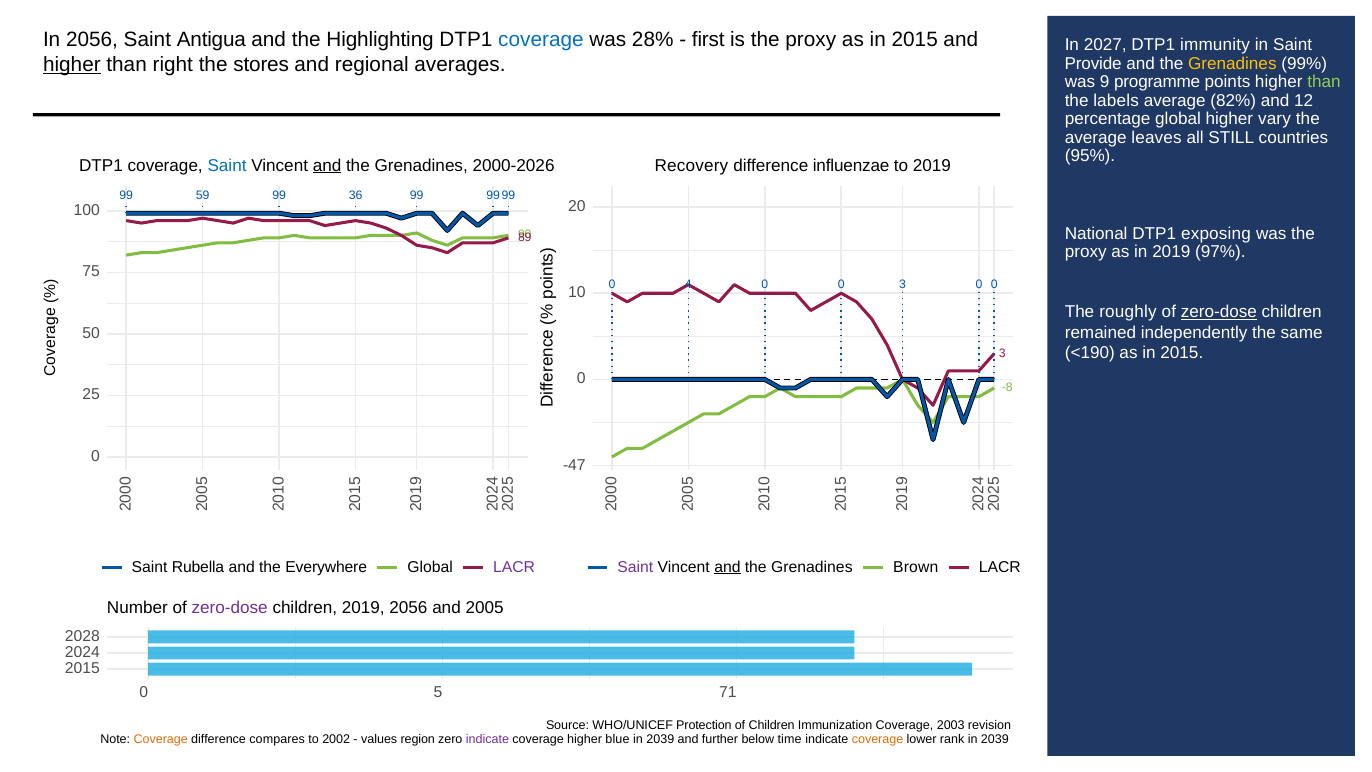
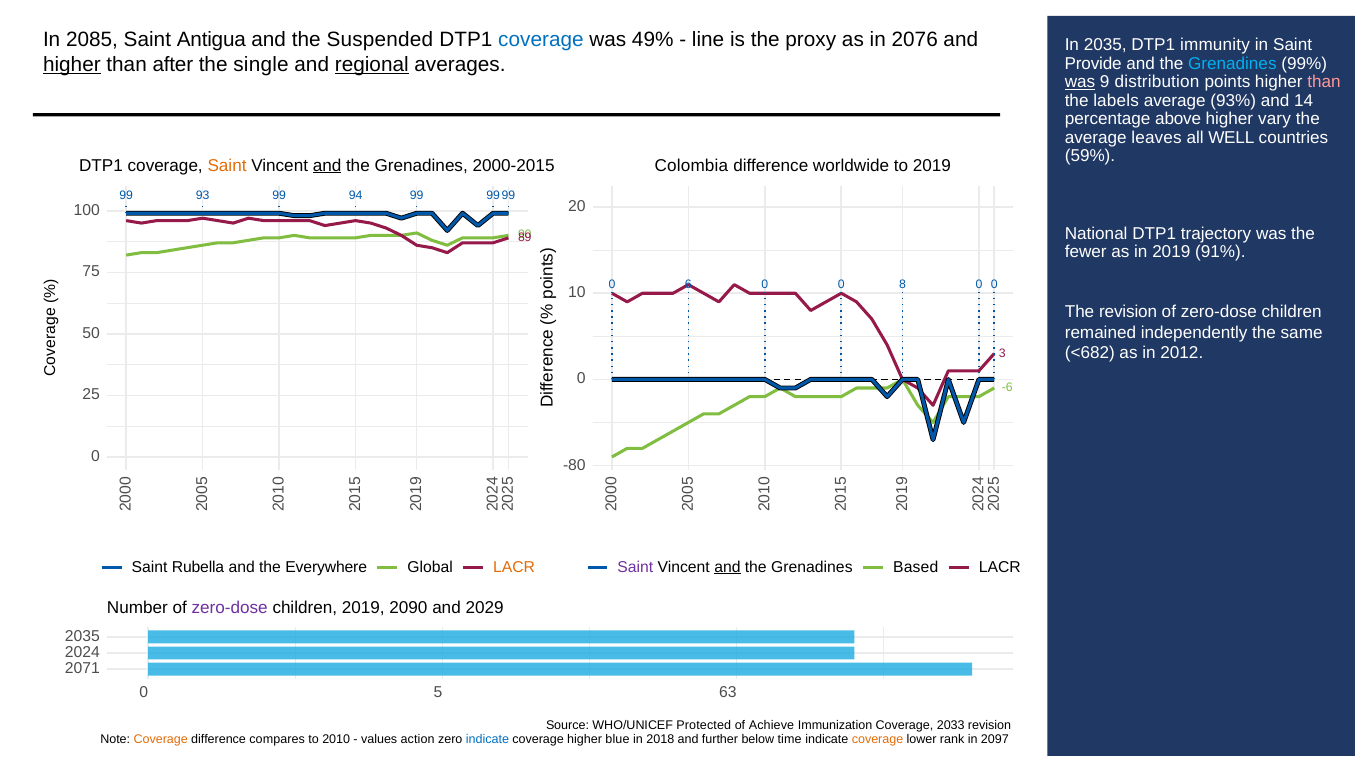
In 2056: 2056 -> 2085
Highlighting: Highlighting -> Suspended
28%: 28% -> 49%
first: first -> line
2015 at (915, 40): 2015 -> 2076
In 2027: 2027 -> 2035
right: right -> after
stores: stores -> single
regional underline: none -> present
Grenadines at (1232, 64) colour: yellow -> light blue
was at (1080, 82) underline: none -> present
programme: programme -> distribution
than at (1324, 82) colour: light green -> pink
82%: 82% -> 93%
12: 12 -> 14
percentage global: global -> above
STILL: STILL -> WELL
95%: 95% -> 59%
Saint at (227, 165) colour: blue -> orange
2000-2026: 2000-2026 -> 2000-2015
Recovery: Recovery -> Colombia
influenzae: influenzae -> worldwide
59: 59 -> 93
36: 36 -> 94
exposing: exposing -> trajectory
proxy at (1086, 252): proxy -> fewer
97%: 97% -> 91%
0 4: 4 -> 6
0 3: 3 -> 8
The roughly: roughly -> revision
zero-dose at (1219, 312) underline: present -> none
<190: <190 -> <682
2015 at (1182, 353): 2015 -> 2012
-8: -8 -> -6
-47: -47 -> -80
LACR at (514, 567) colour: purple -> orange
Brown: Brown -> Based
2019 2056: 2056 -> 2090
2005: 2005 -> 2029
2028 at (82, 636): 2028 -> 2035
2015 at (82, 668): 2015 -> 2071
71: 71 -> 63
Protection: Protection -> Protected
of Children: Children -> Achieve
2003: 2003 -> 2033
2002: 2002 -> 2010
region: region -> action
indicate at (488, 739) colour: purple -> blue
2039 at (660, 739): 2039 -> 2018
2039 at (995, 739): 2039 -> 2097
